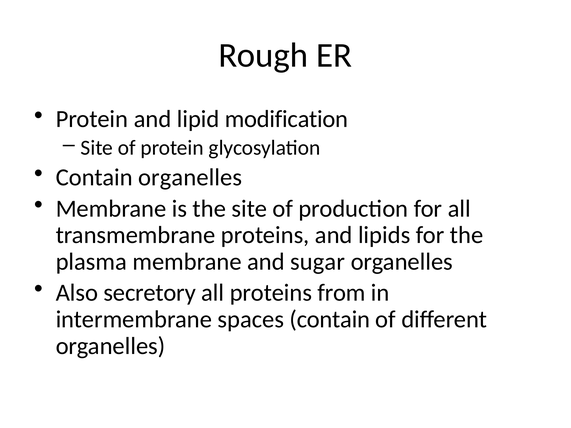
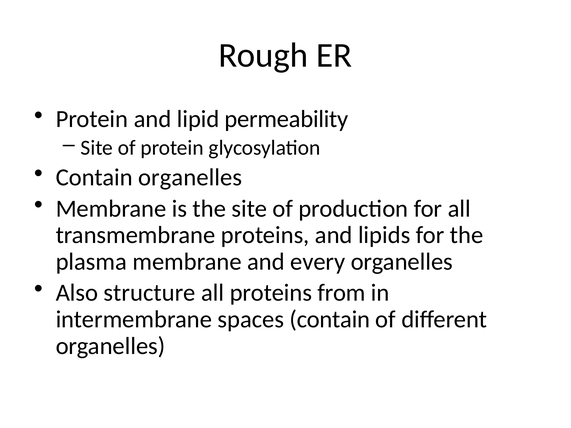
modification: modification -> permeability
sugar: sugar -> every
secretory: secretory -> structure
